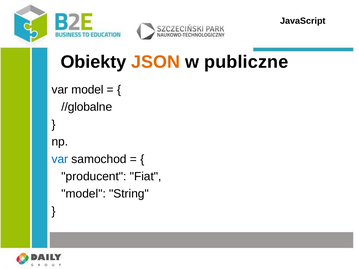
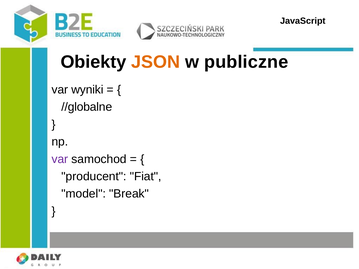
var model: model -> wyniki
var at (60, 159) colour: blue -> purple
String: String -> Break
